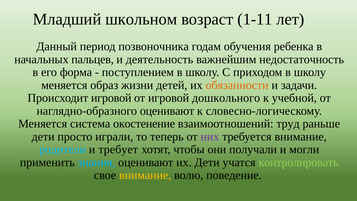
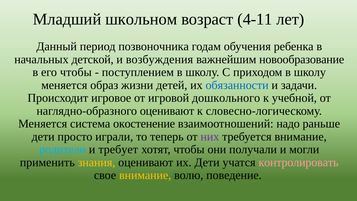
1-11: 1-11 -> 4-11
пальцев: пальцев -> детской
деятельность: деятельность -> возбуждения
недостаточность: недостаточность -> новообразование
его форма: форма -> чтобы
обязанности colour: orange -> blue
Происходит игровой: игровой -> игровое
труд: труд -> надо
знания colour: light blue -> yellow
контролировать colour: light green -> pink
